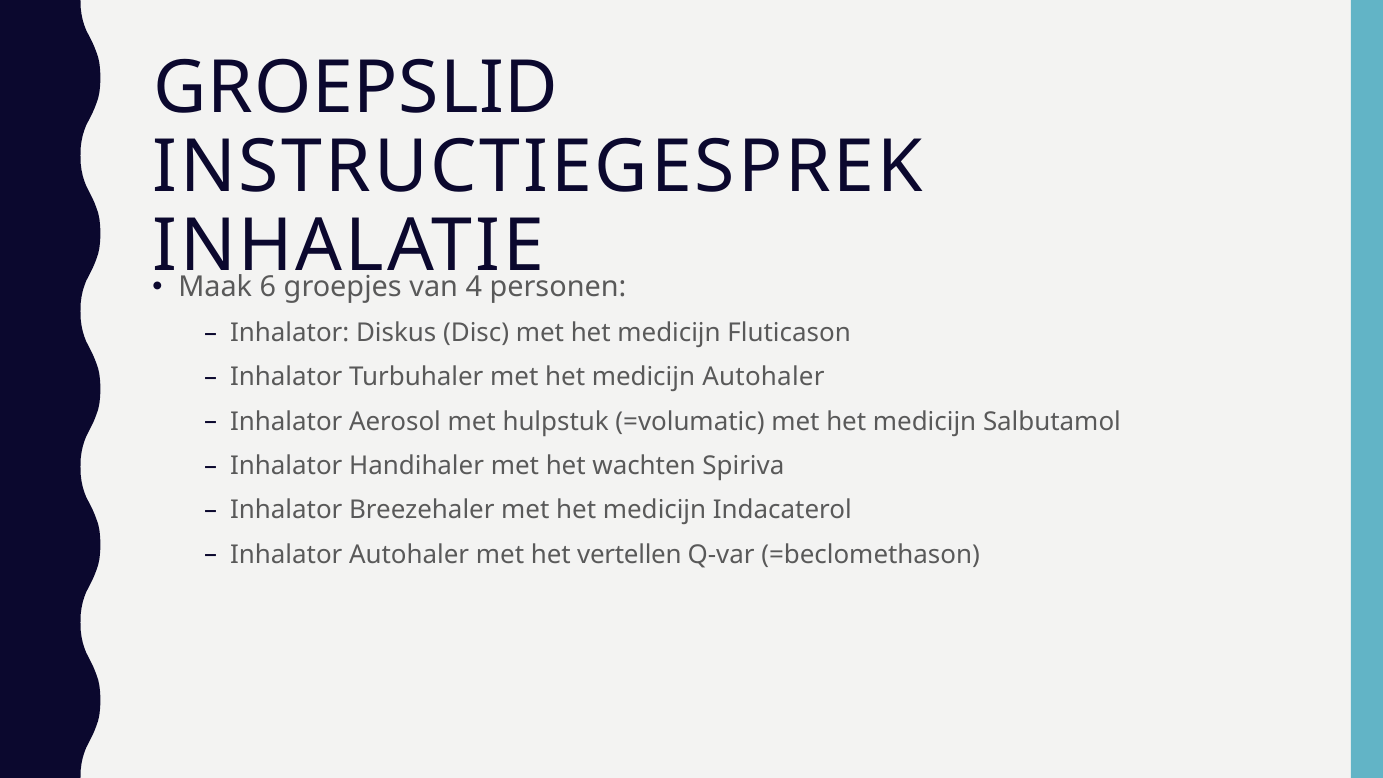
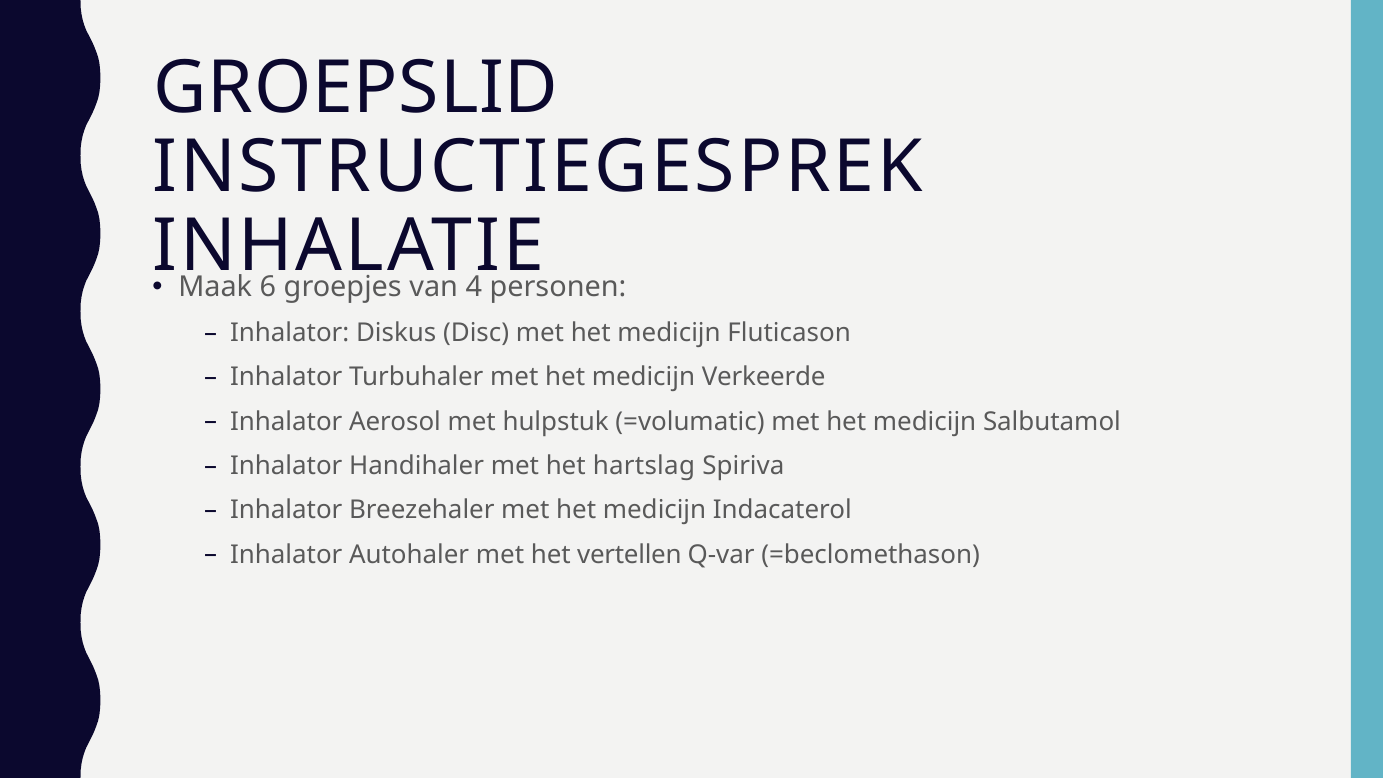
medicijn Autohaler: Autohaler -> Verkeerde
wachten: wachten -> hartslag
